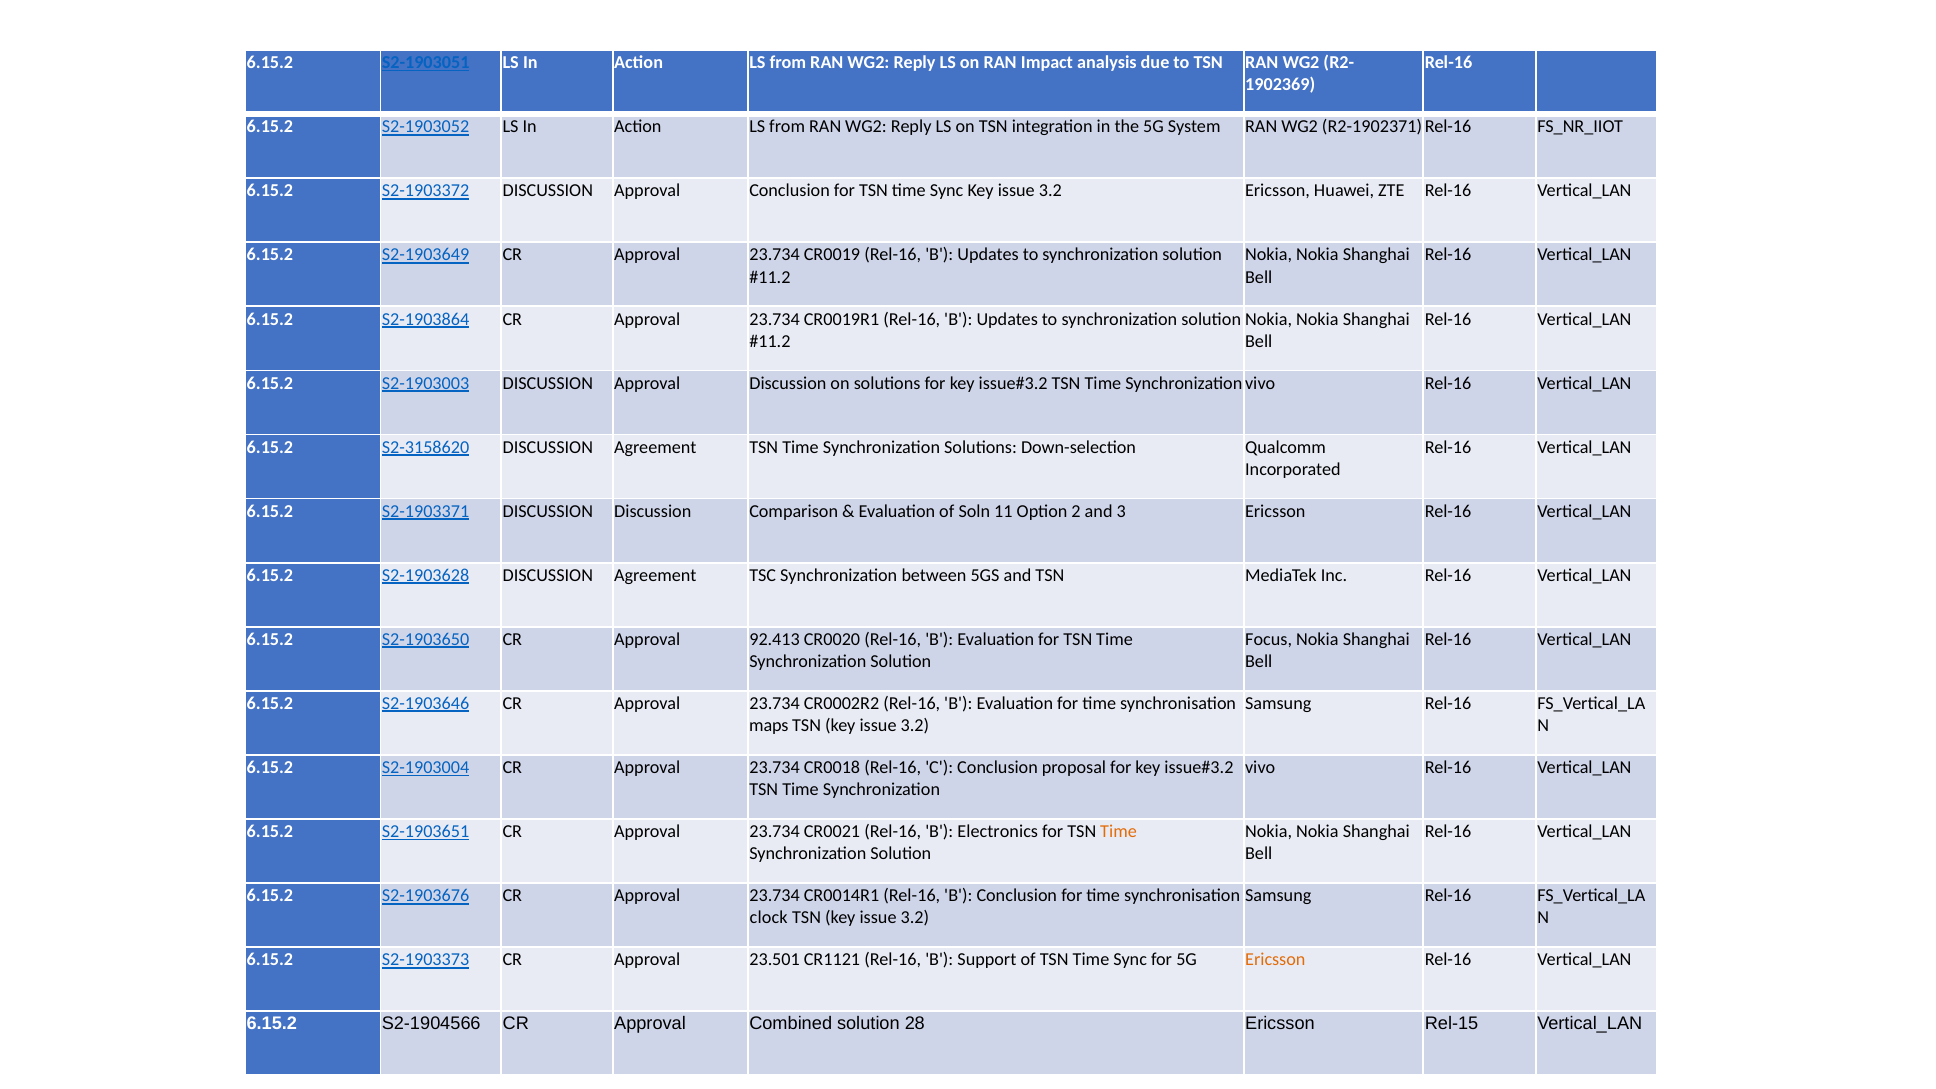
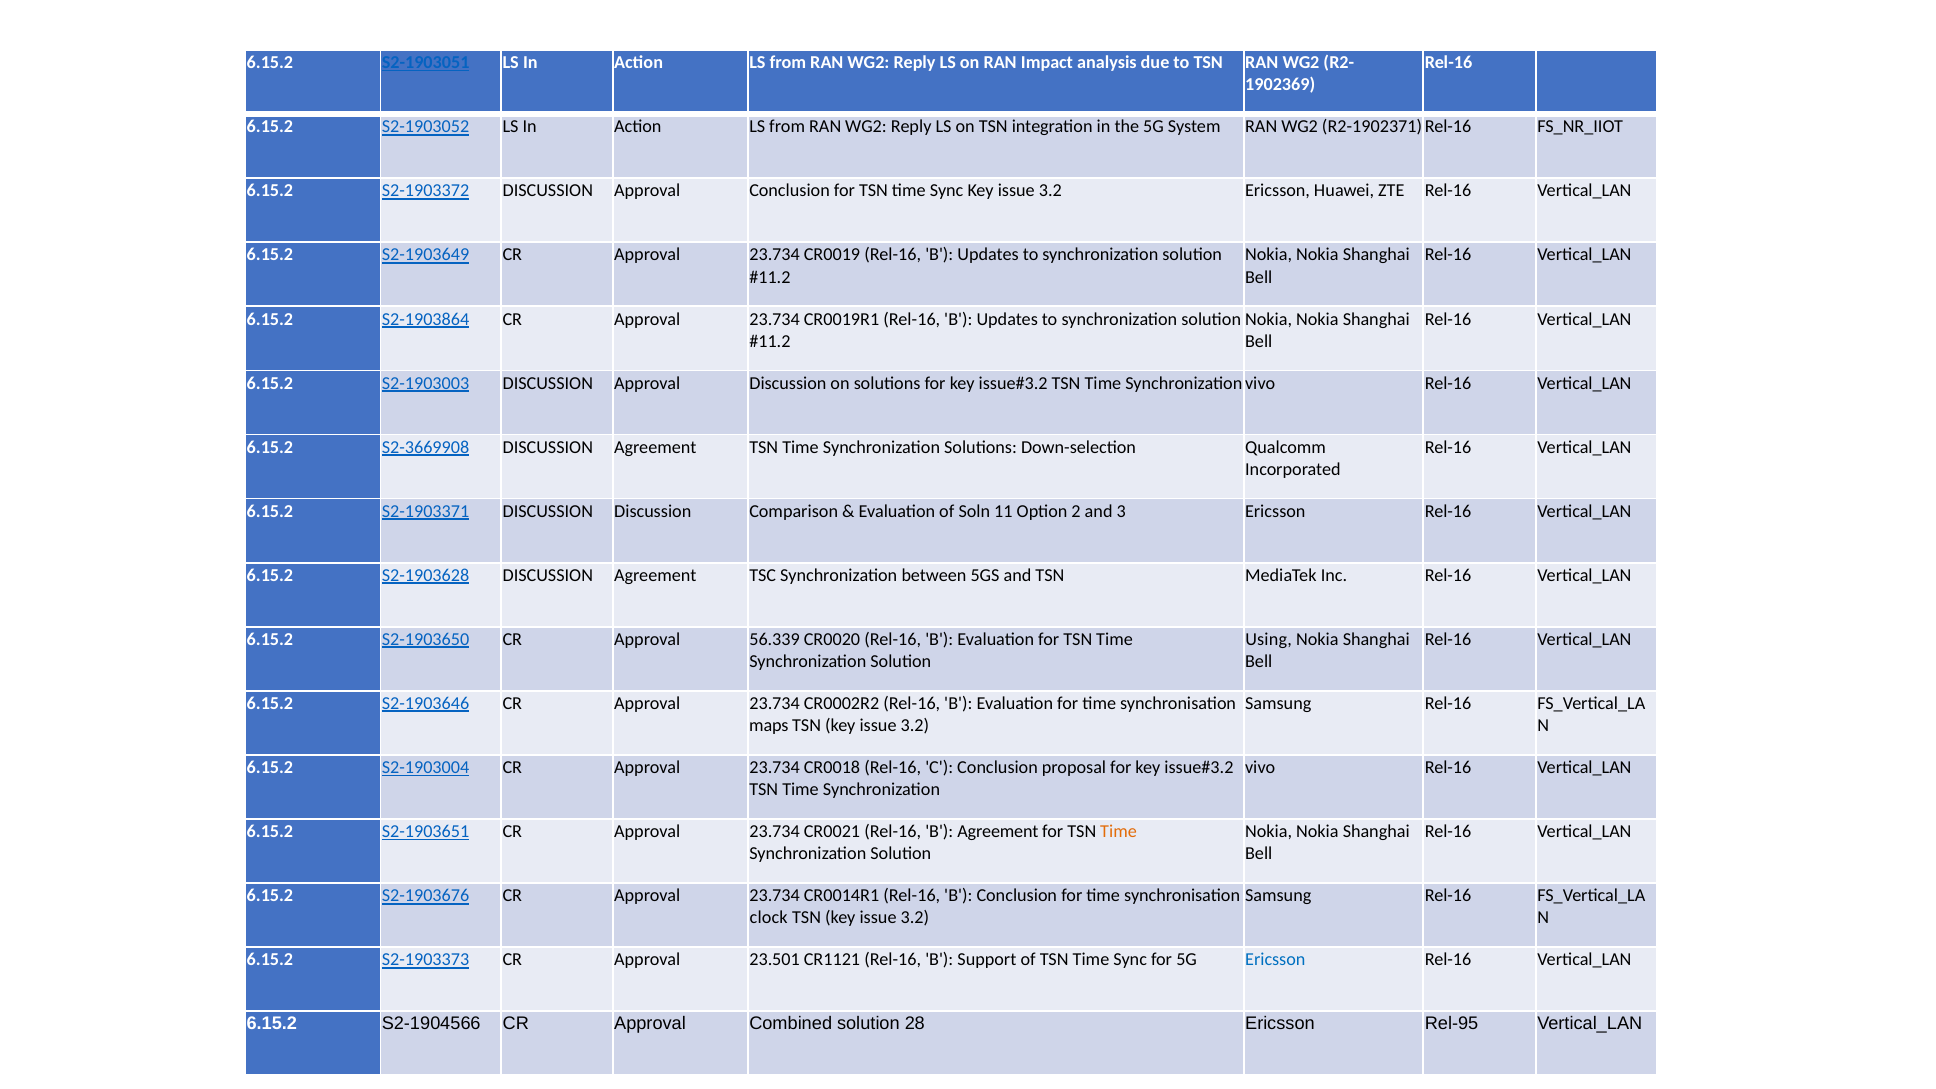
S2-3158620: S2-3158620 -> S2-3669908
92.413: 92.413 -> 56.339
Focus: Focus -> Using
B Electronics: Electronics -> Agreement
Ericsson at (1275, 960) colour: orange -> blue
Rel-15: Rel-15 -> Rel-95
